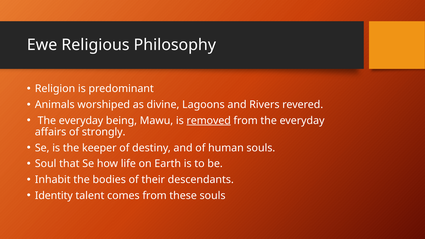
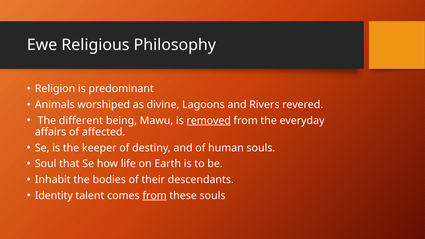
everyday at (81, 121): everyday -> different
strongly: strongly -> affected
from at (155, 196) underline: none -> present
